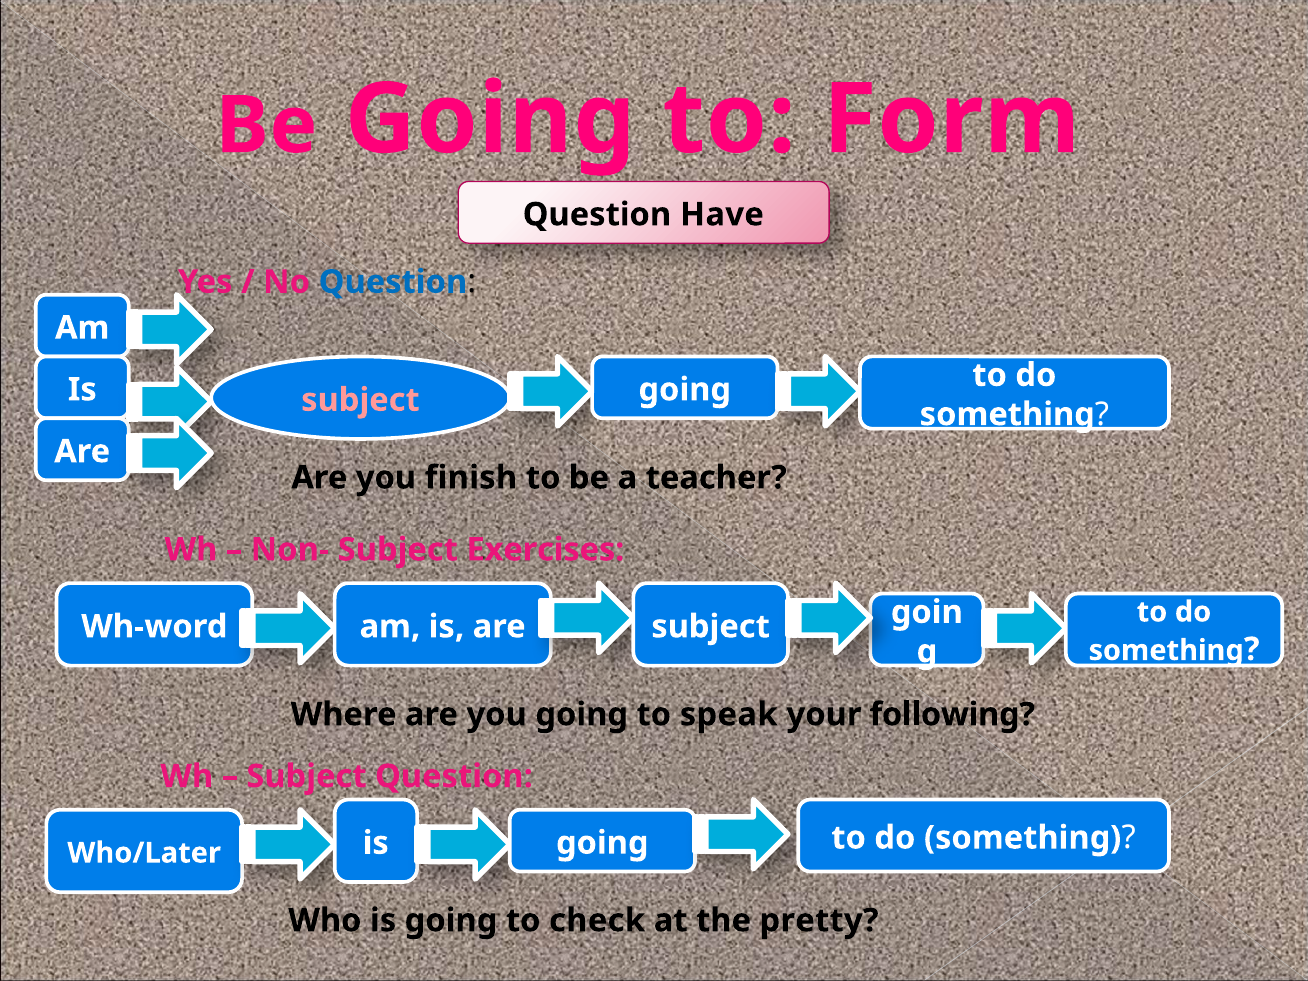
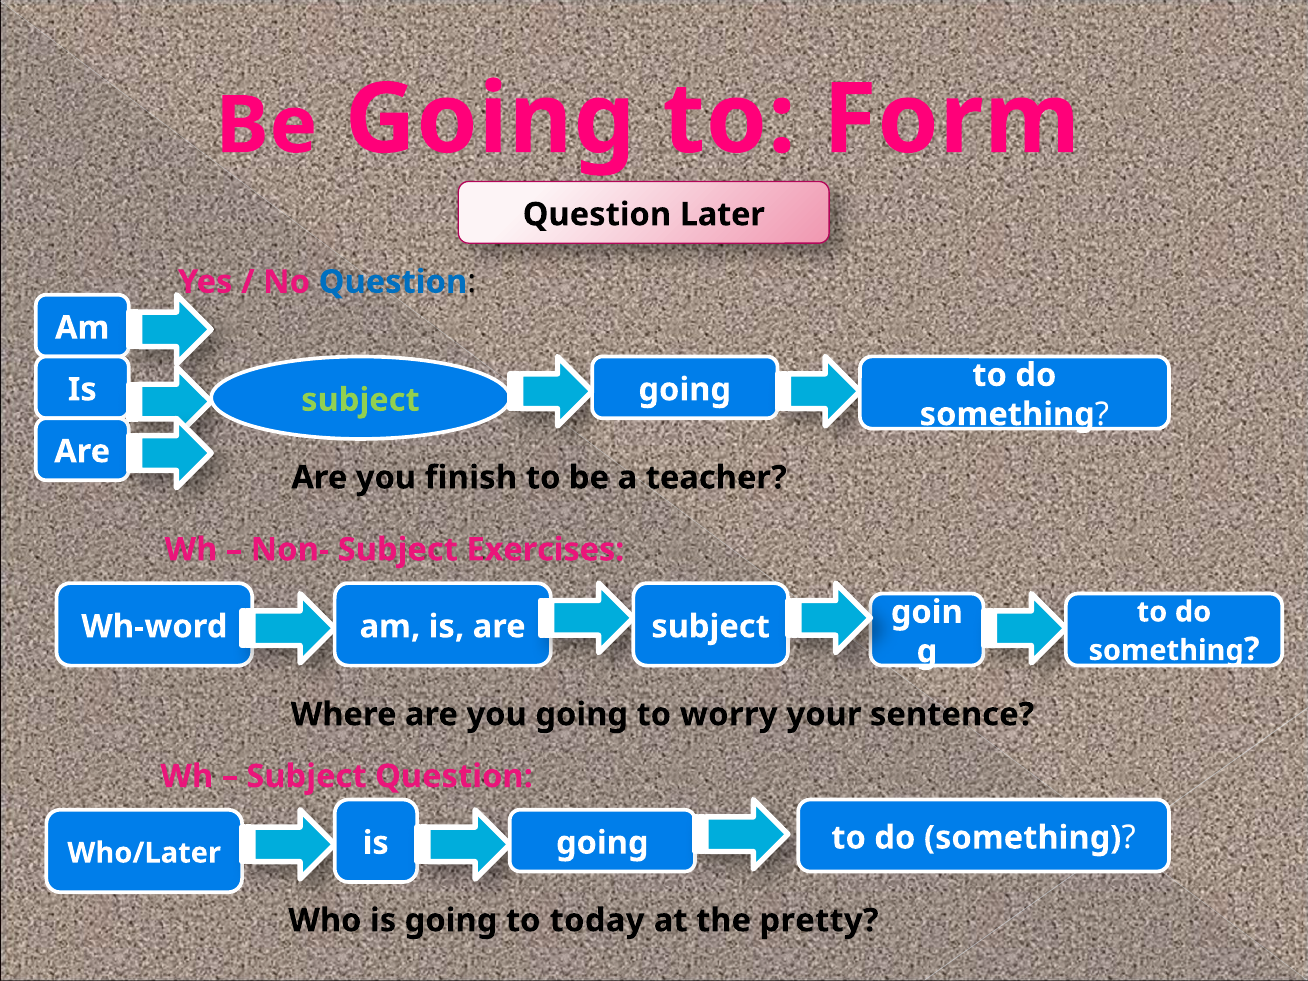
Have: Have -> Later
subject at (360, 400) colour: pink -> light green
speak: speak -> worry
following: following -> sentence
check: check -> today
